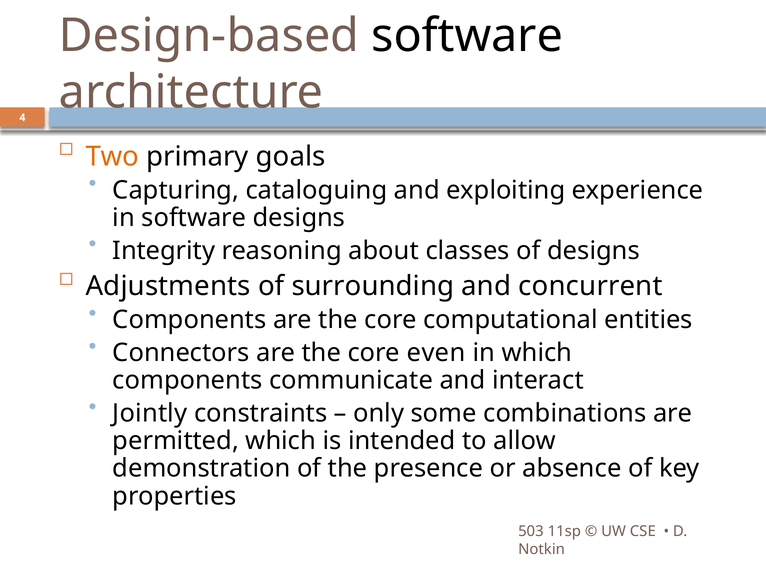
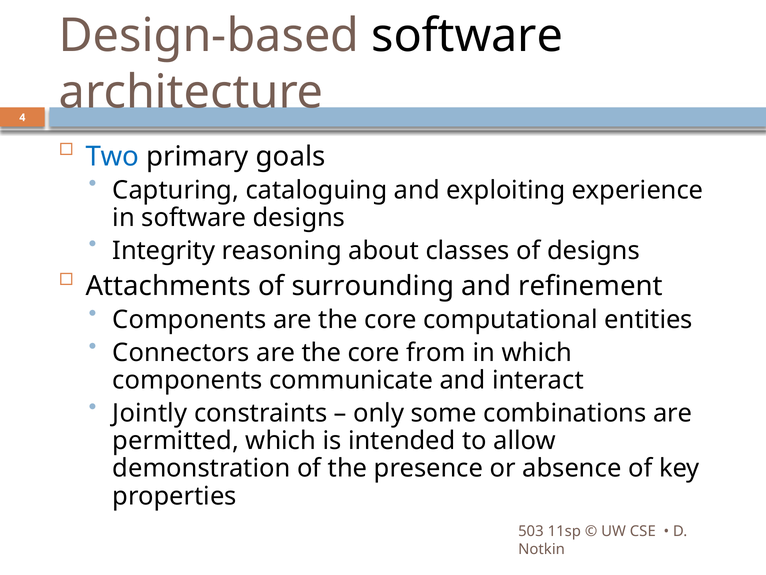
Two colour: orange -> blue
Adjustments: Adjustments -> Attachments
concurrent: concurrent -> refinement
even: even -> from
